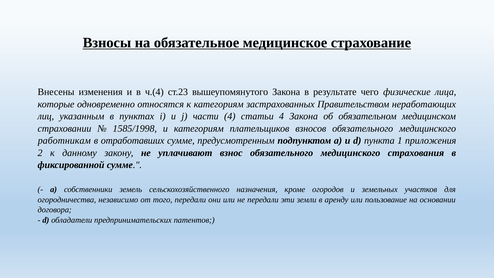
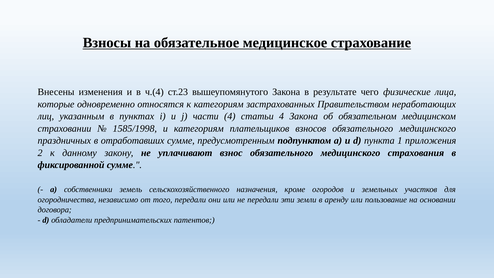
работникам: работникам -> праздничных
